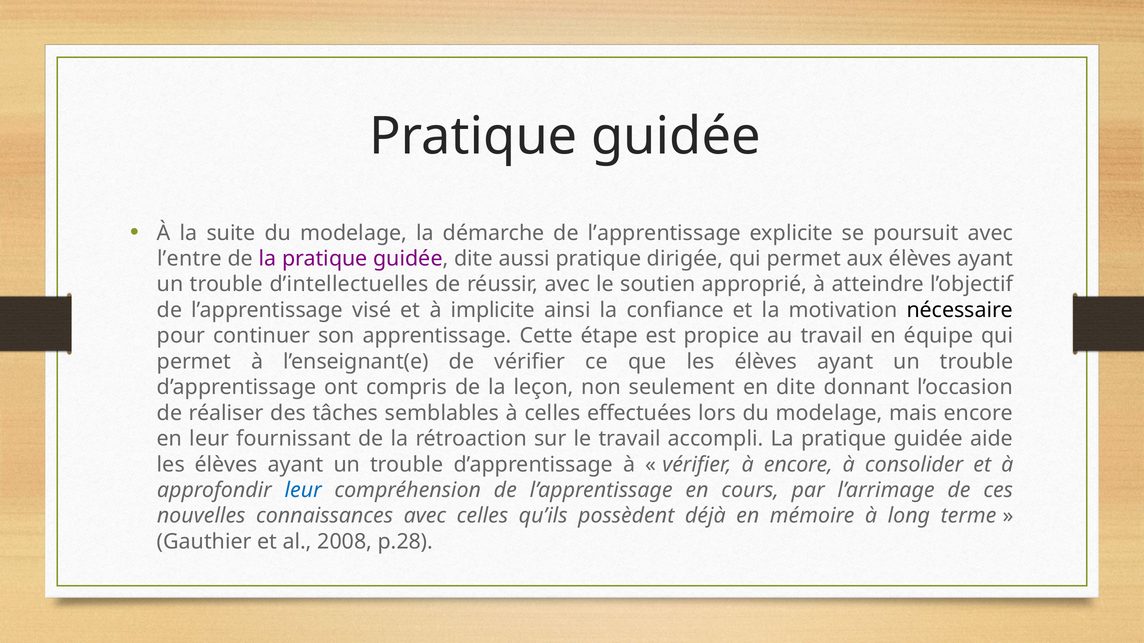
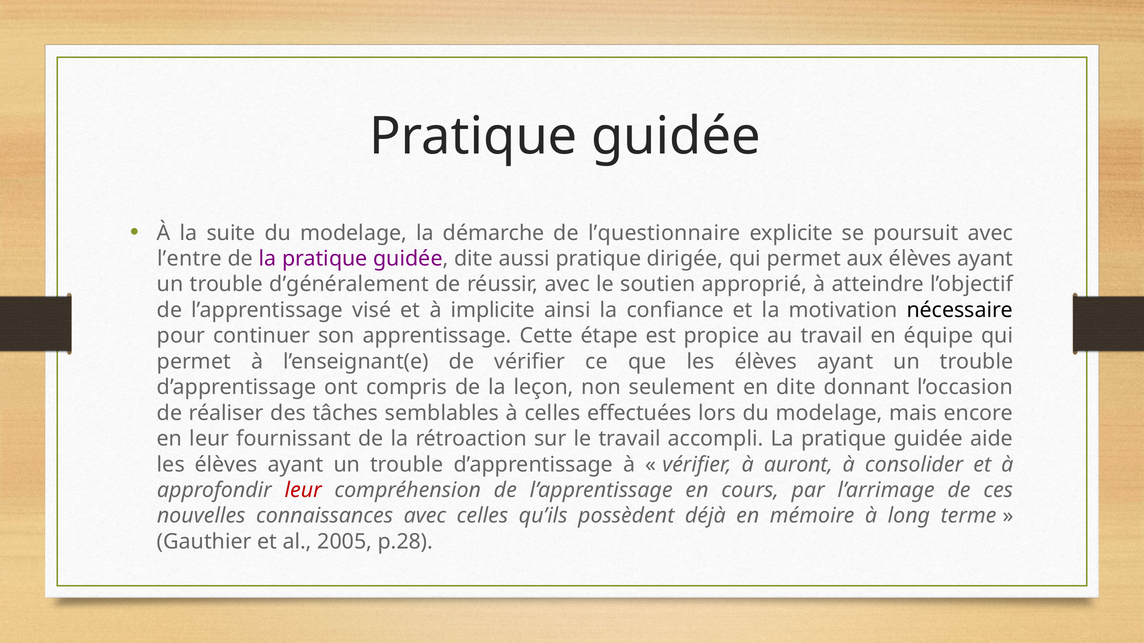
démarche de l’apprentissage: l’apprentissage -> l’questionnaire
d’intellectuelles: d’intellectuelles -> d’généralement
à encore: encore -> auront
leur at (303, 491) colour: blue -> red
2008: 2008 -> 2005
